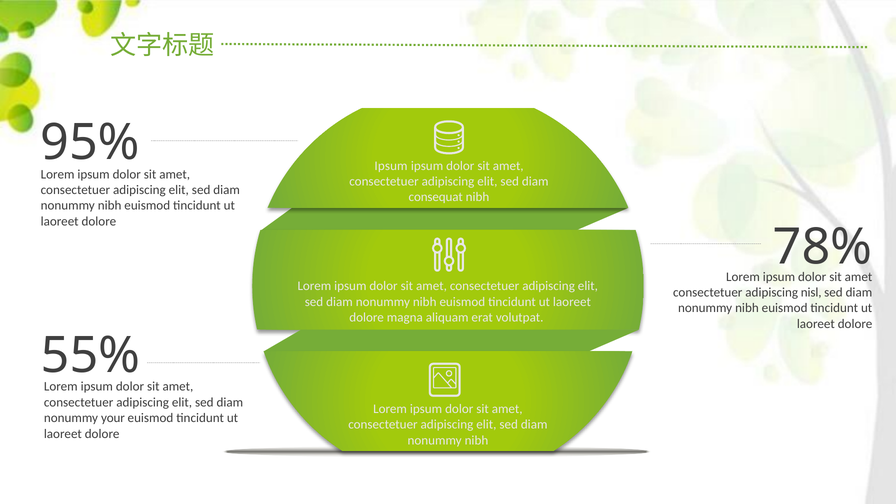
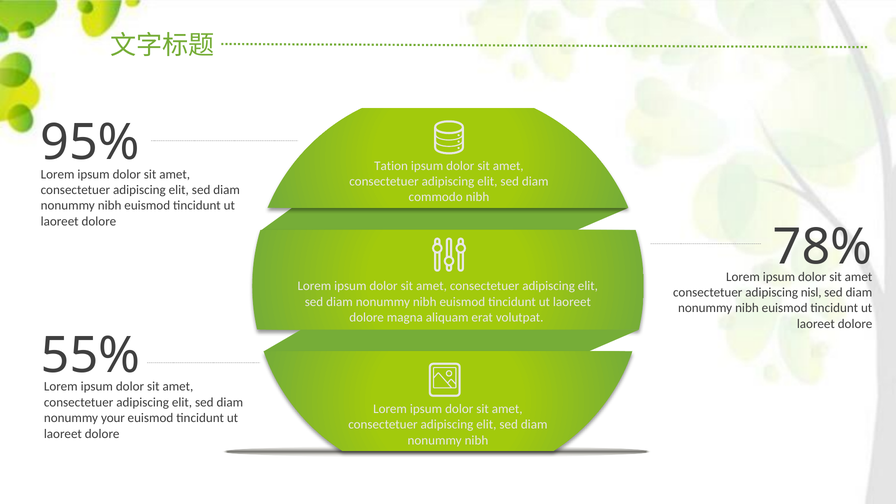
Ipsum at (391, 166): Ipsum -> Tation
consequat: consequat -> commodo
